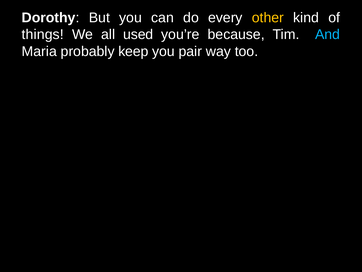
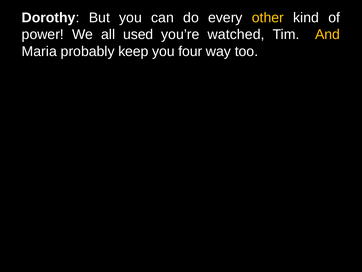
things: things -> power
because: because -> watched
And colour: light blue -> yellow
pair: pair -> four
